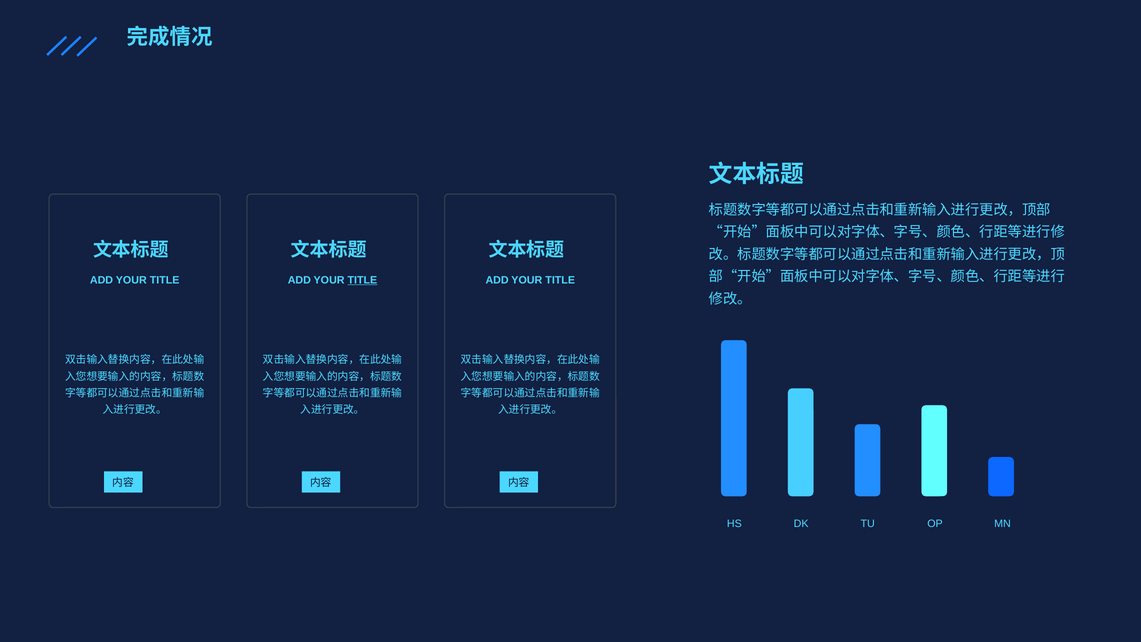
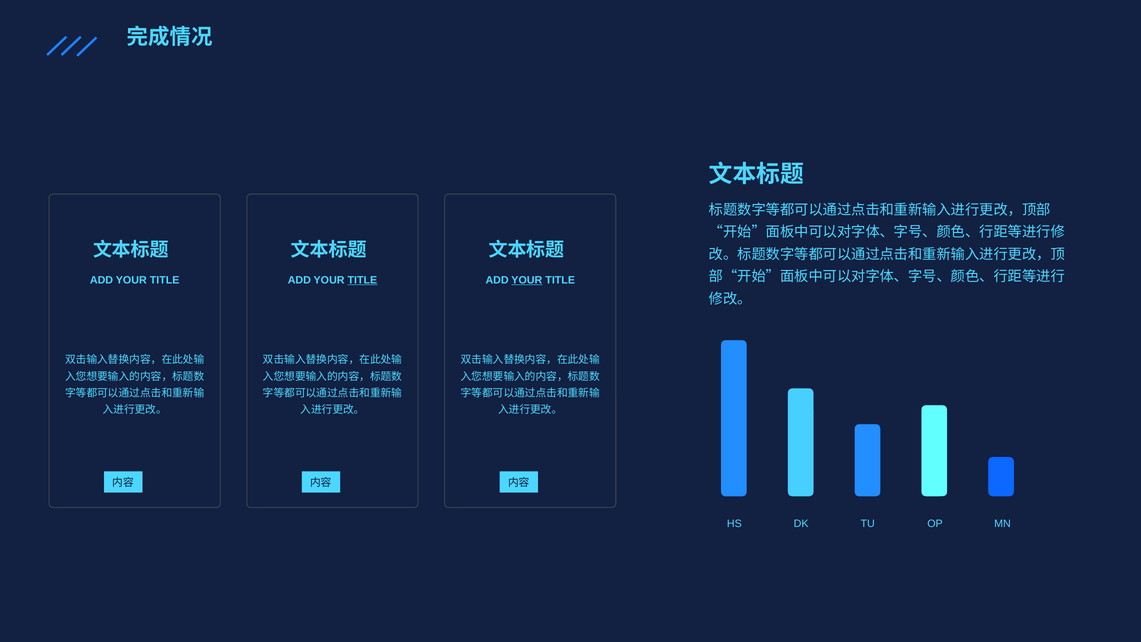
YOUR at (527, 280) underline: none -> present
